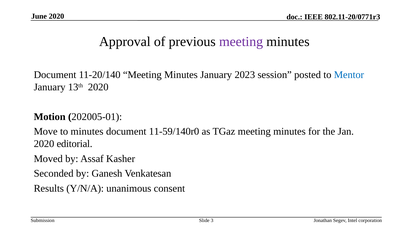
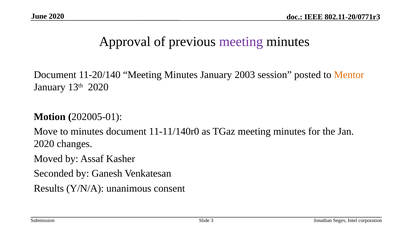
2023: 2023 -> 2003
Mentor colour: blue -> orange
11-59/140r0: 11-59/140r0 -> 11-11/140r0
editorial: editorial -> changes
